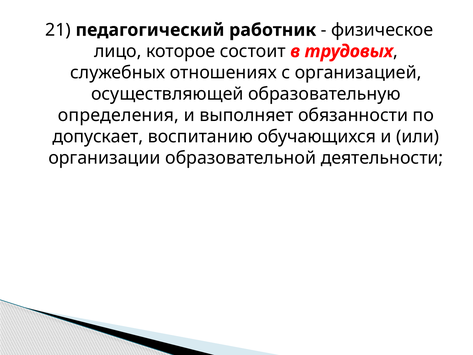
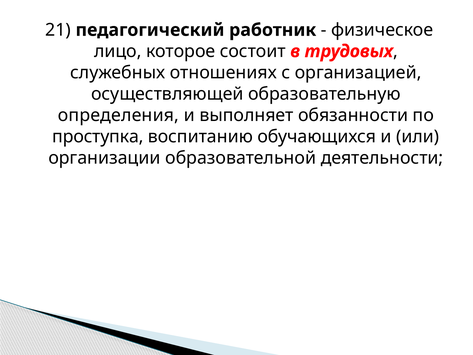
допускает: допускает -> проступка
